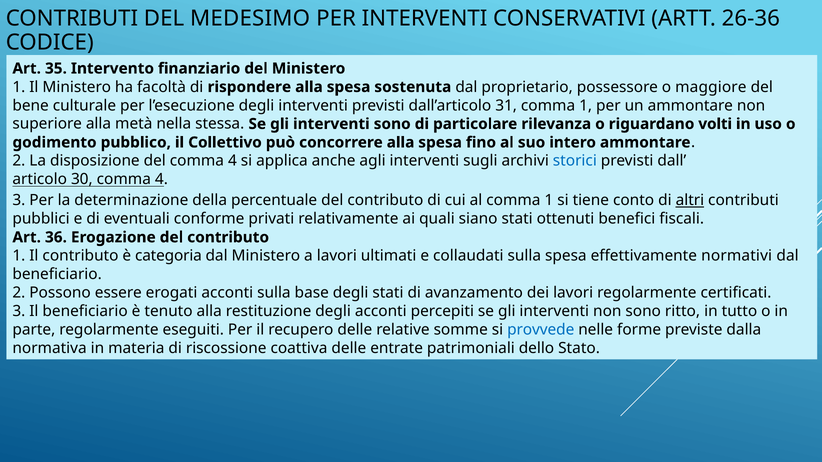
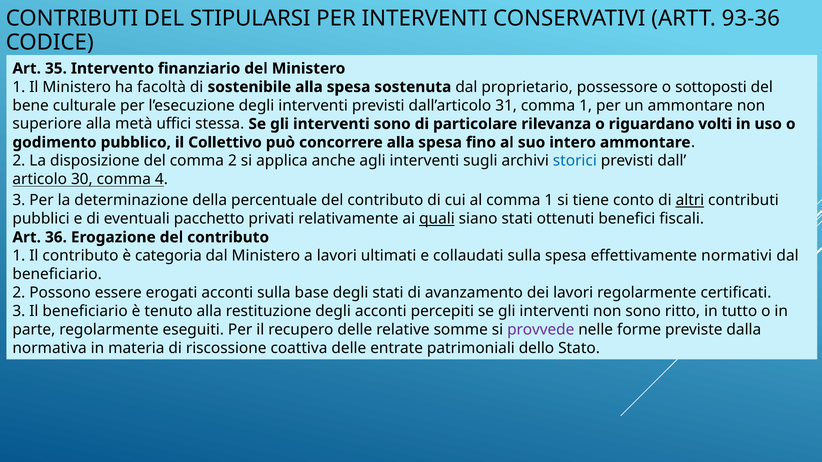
MEDESIMO: MEDESIMO -> STIPULARSI
26-36: 26-36 -> 93-36
rispondere: rispondere -> sostenibile
maggiore: maggiore -> sottoposti
nella: nella -> uffici
del comma 4: 4 -> 2
conforme: conforme -> pacchetto
quali underline: none -> present
provvede colour: blue -> purple
